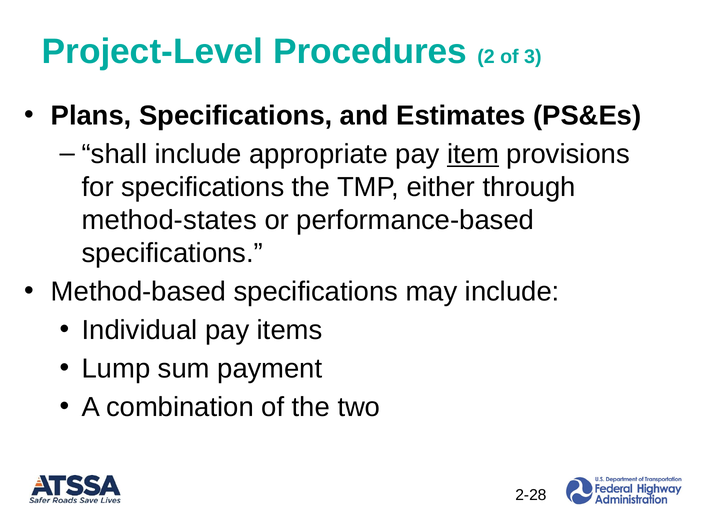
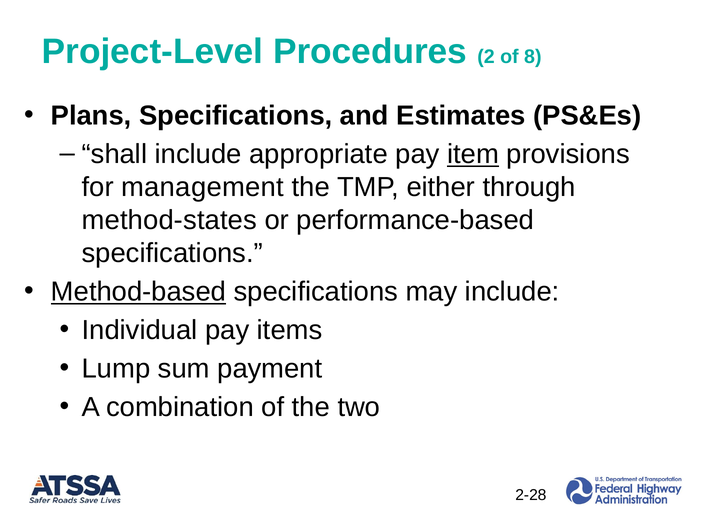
3: 3 -> 8
for specifications: specifications -> management
Method-based underline: none -> present
